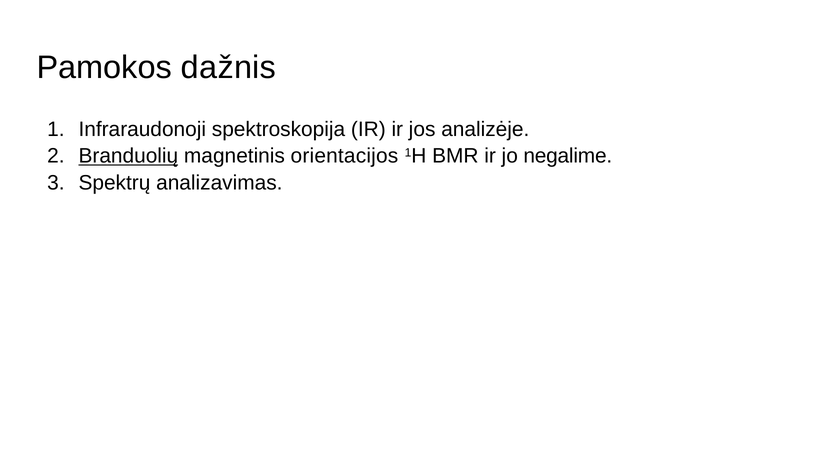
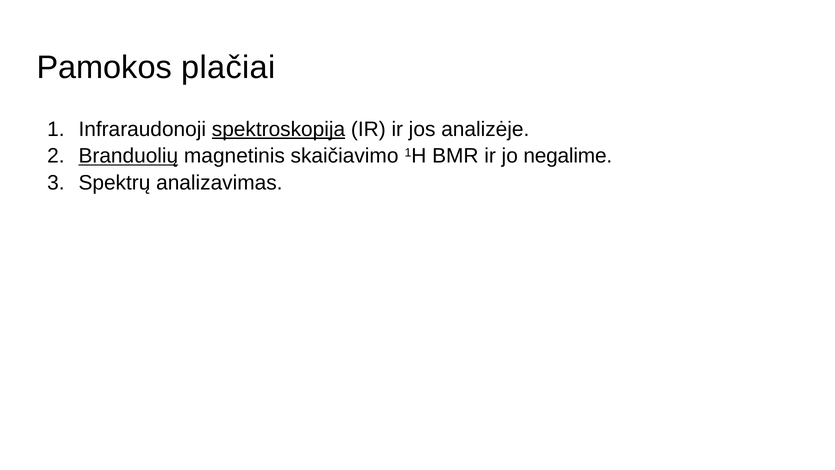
dažnis: dažnis -> plačiai
spektroskopija underline: none -> present
orientacijos: orientacijos -> skaičiavimo
